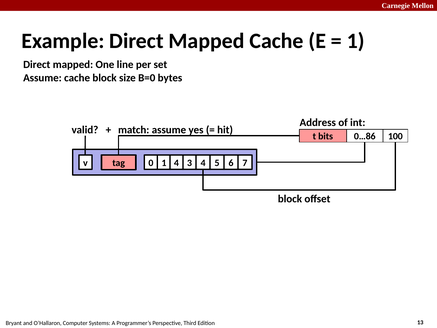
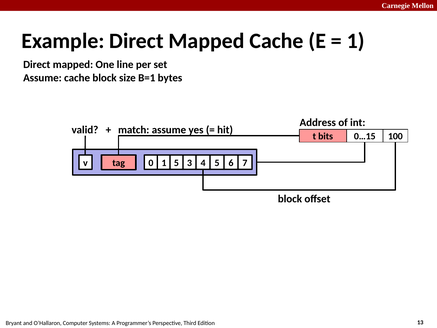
B=0: B=0 -> B=1
0…86: 0…86 -> 0…15
1 4: 4 -> 5
